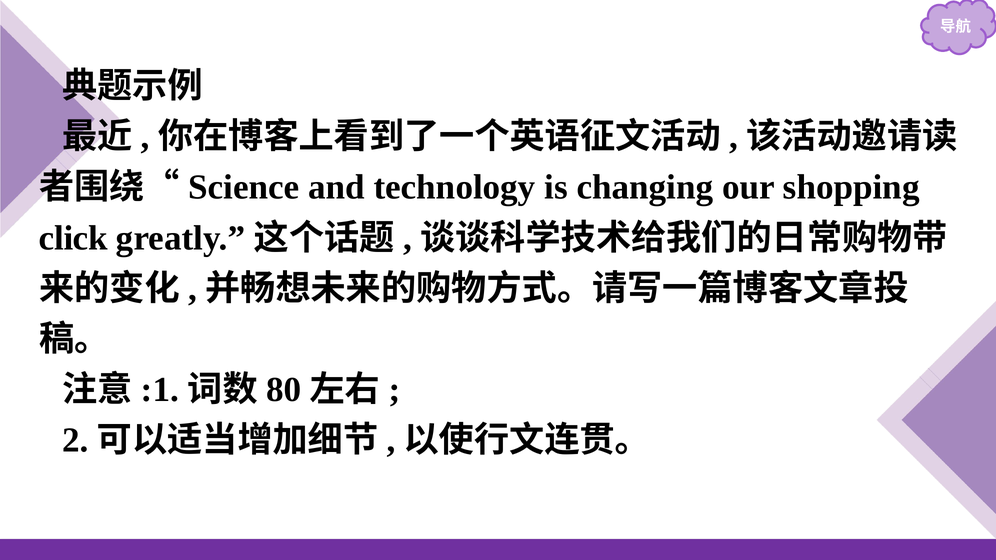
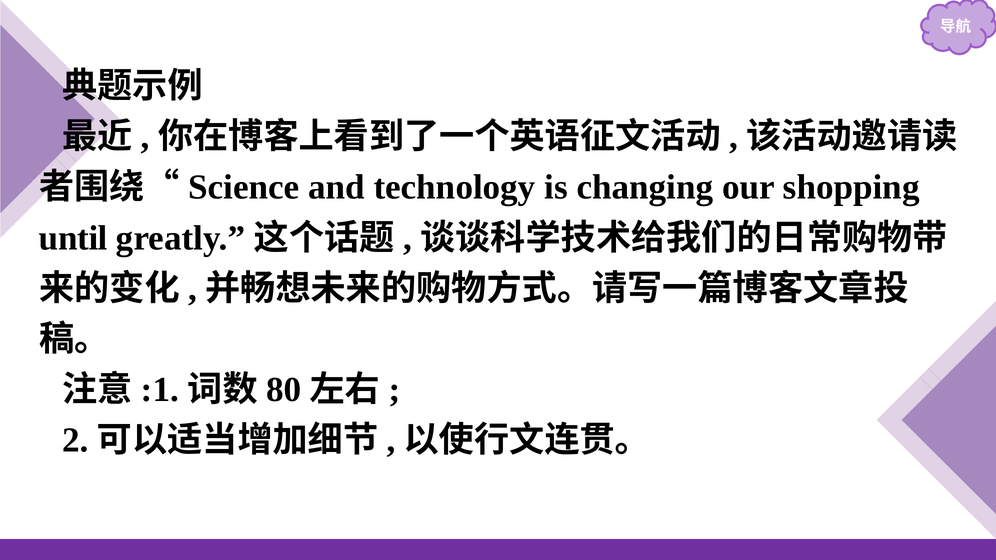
click: click -> until
